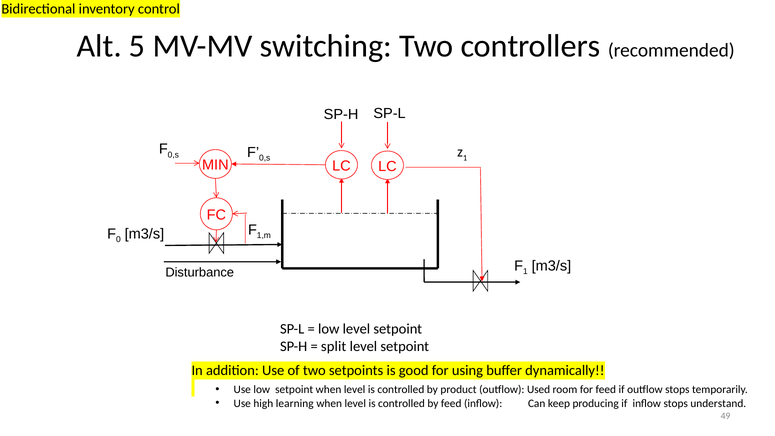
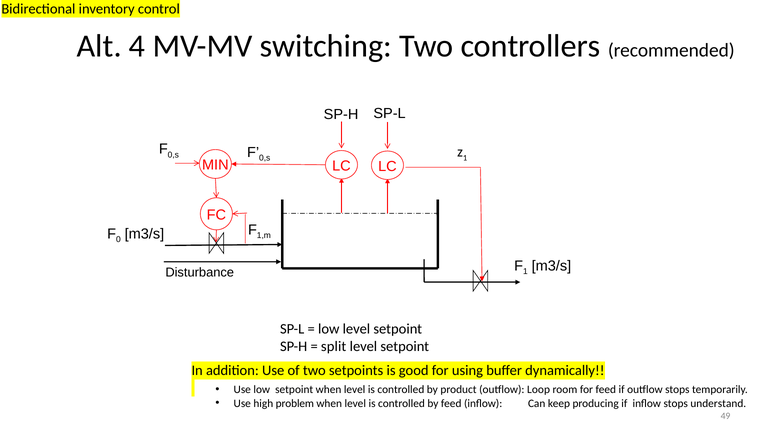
5: 5 -> 4
Used: Used -> Loop
learning: learning -> problem
